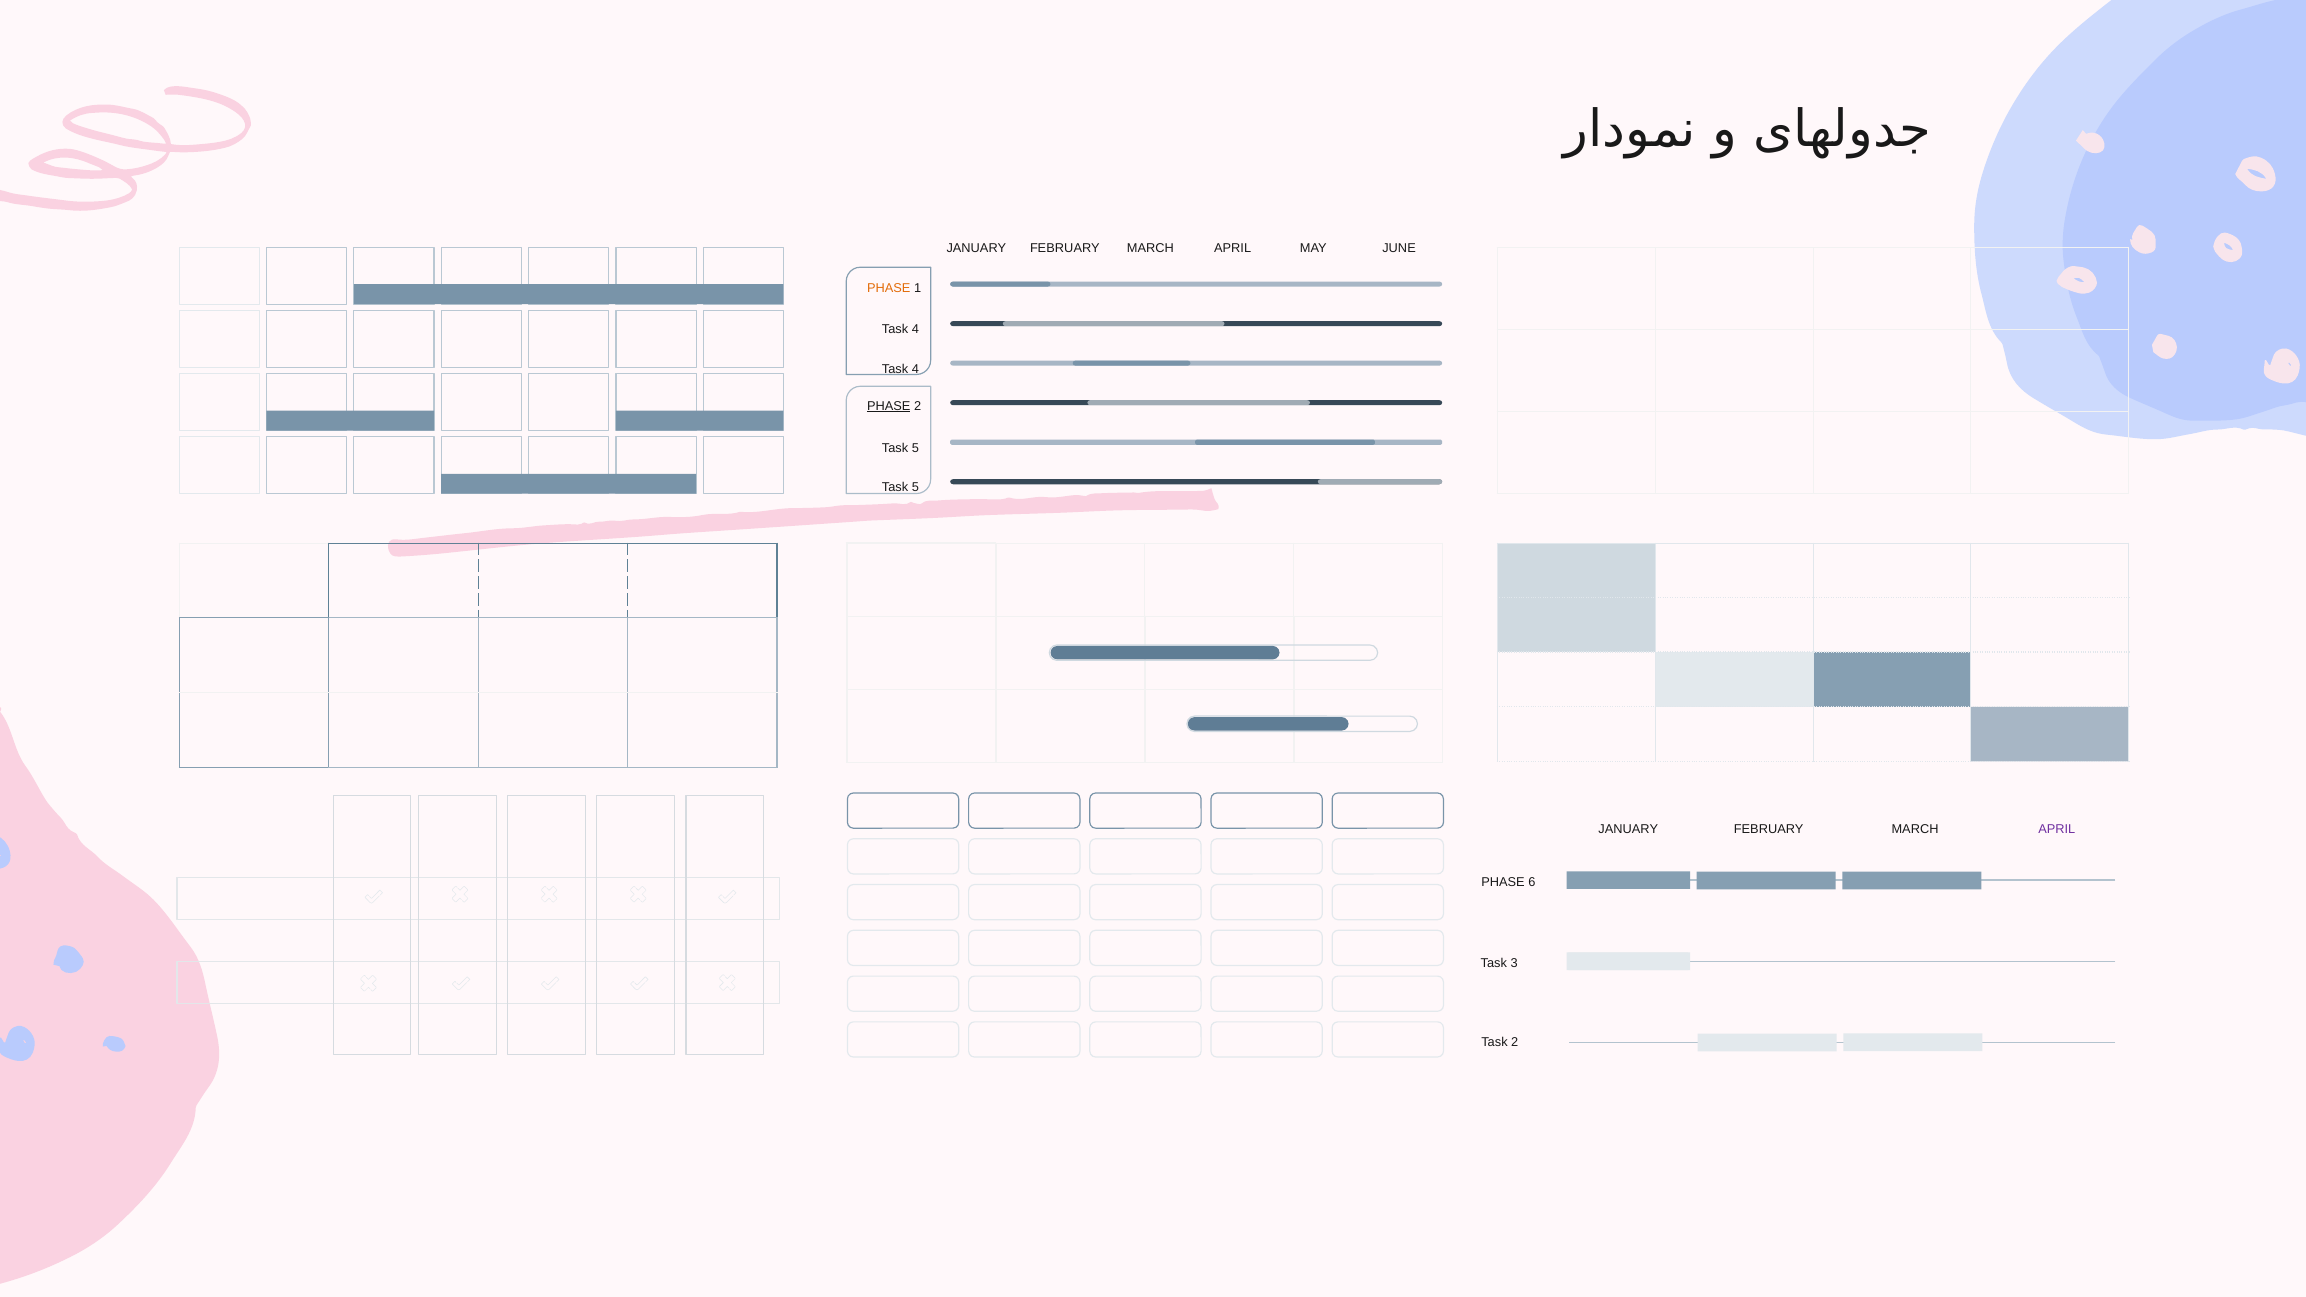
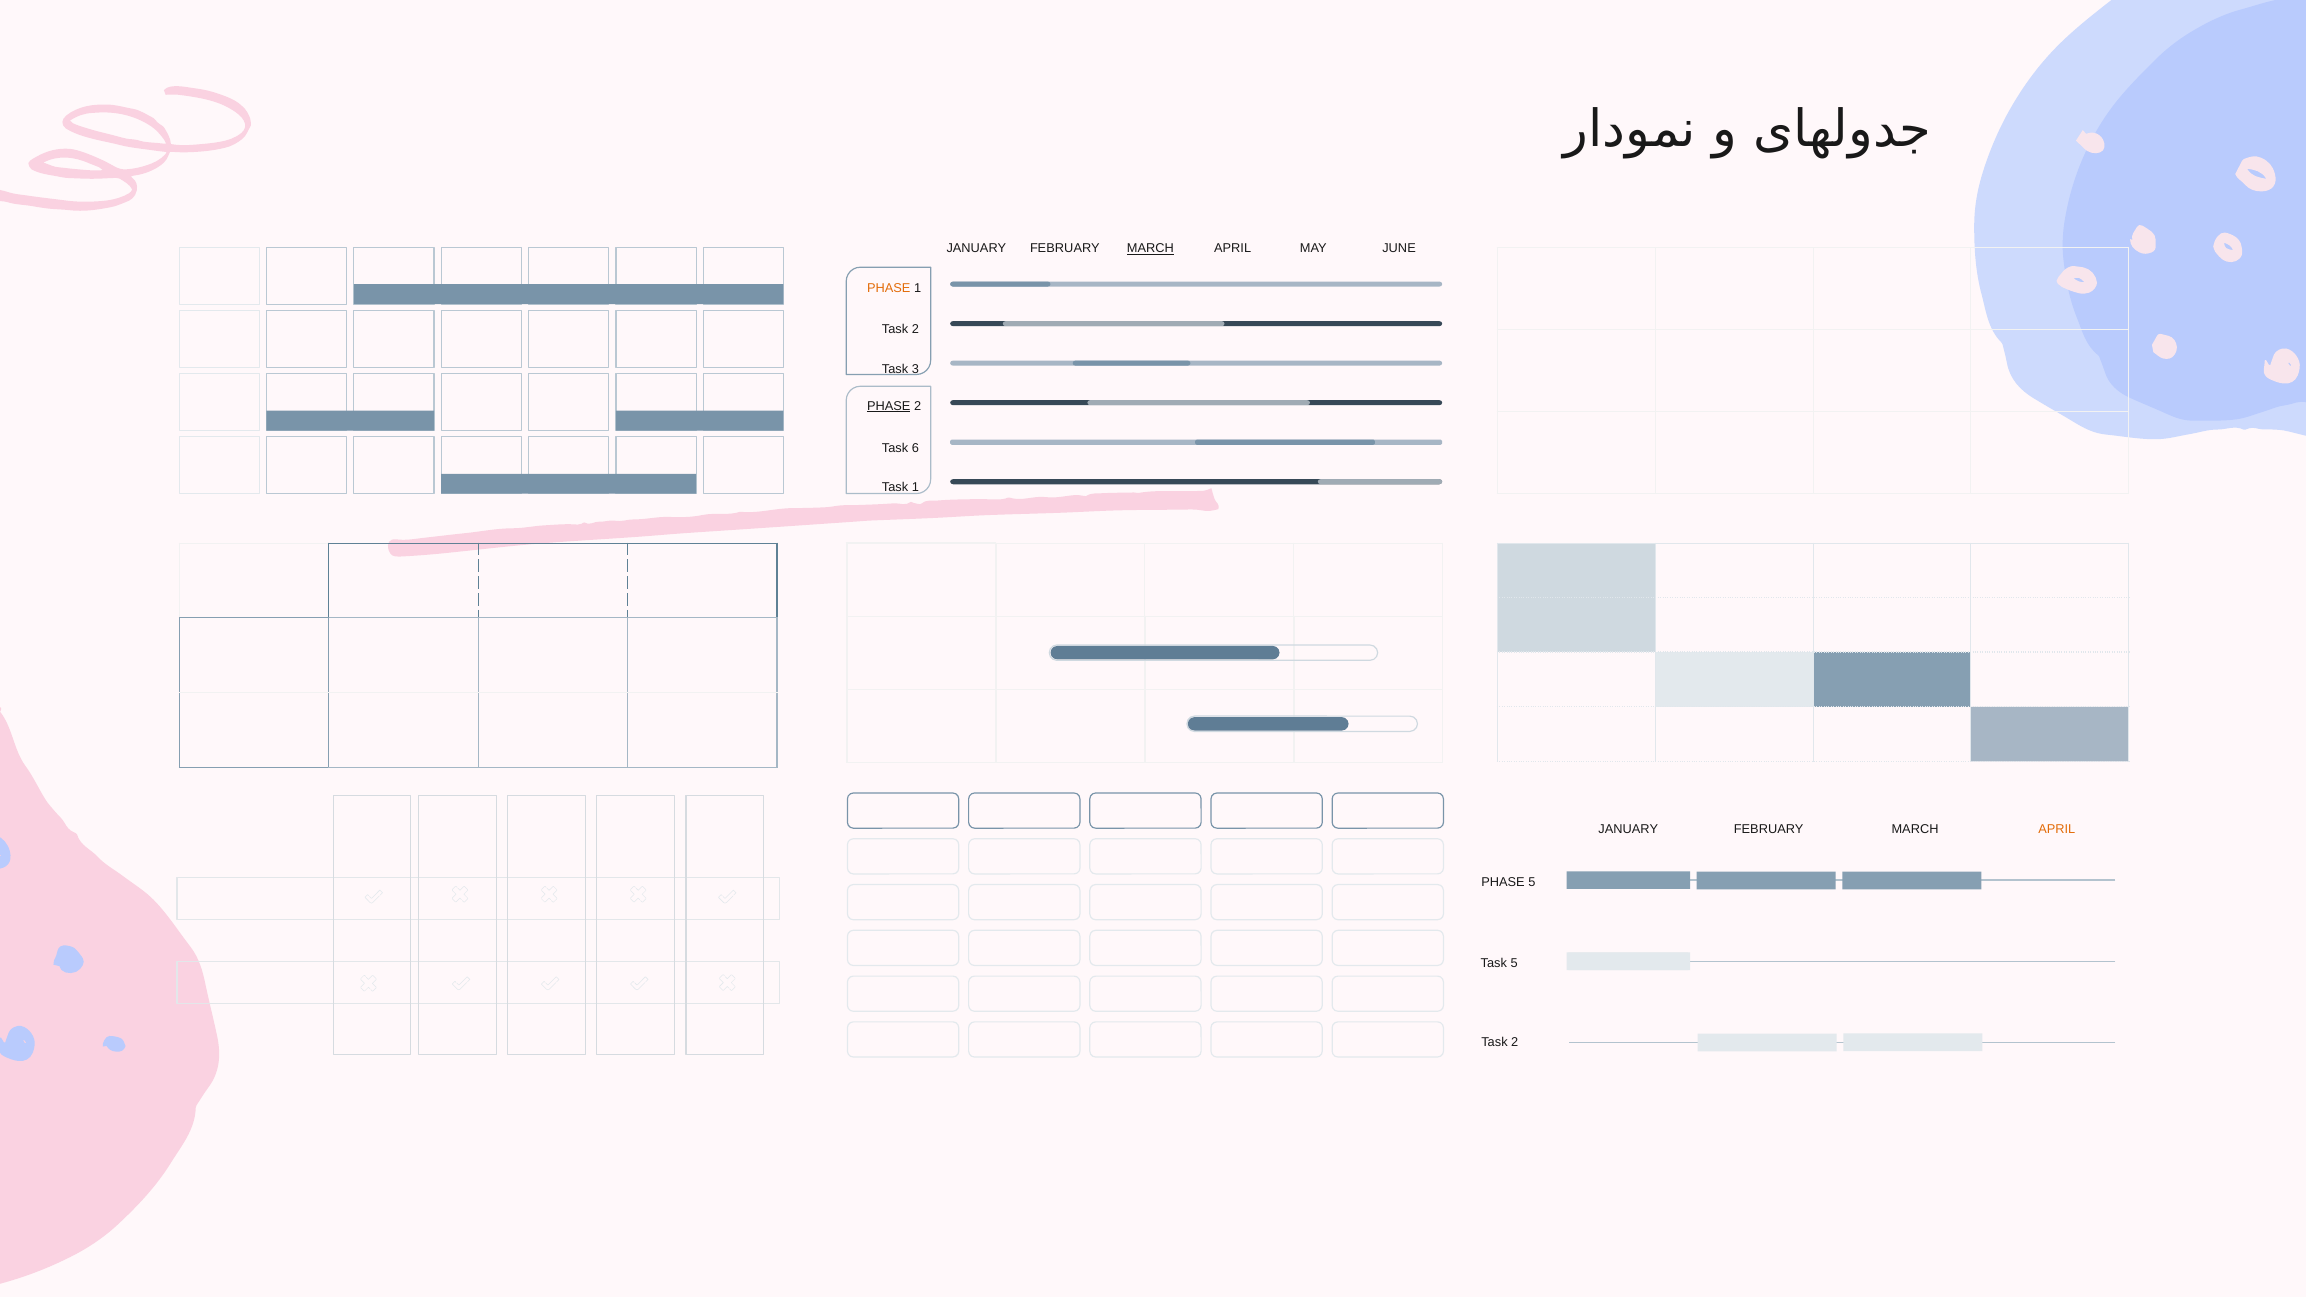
MARCH at (1150, 249) underline: none -> present
4 at (915, 329): 4 -> 2
4 at (915, 369): 4 -> 3
5 at (915, 448): 5 -> 6
5 at (915, 488): 5 -> 1
APRIL at (2057, 830) colour: purple -> orange
PHASE 6: 6 -> 5
Task 3: 3 -> 5
